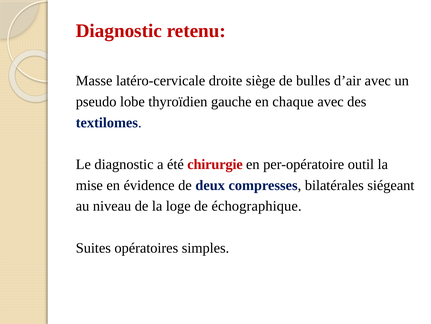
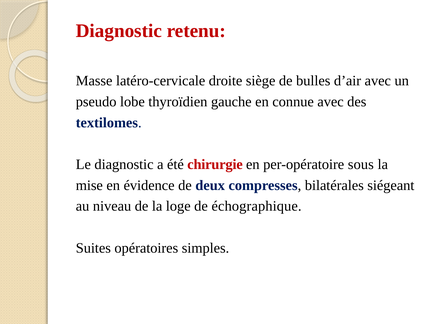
chaque: chaque -> connue
outil: outil -> sous
